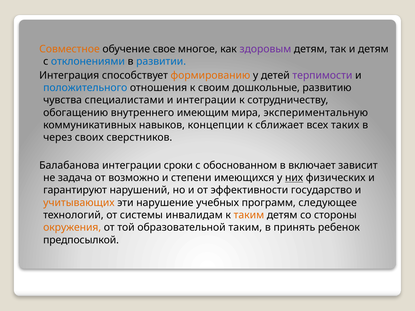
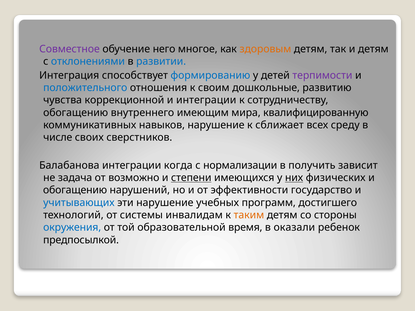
Совместное colour: orange -> purple
свое: свое -> него
здоровым colour: purple -> orange
формированию colour: orange -> blue
специалистами: специалистами -> коррекционной
экспериментальную: экспериментальную -> квалифицированную
навыков концепции: концепции -> нарушение
таких: таких -> среду
через: через -> числе
сроки: сроки -> когда
обоснованном: обоснованном -> нормализации
включает: включает -> получить
степени underline: none -> present
гарантируют at (75, 190): гарантируют -> обогащению
учитывающих colour: orange -> blue
следующее: следующее -> достигшего
окружения colour: orange -> blue
образовательной таким: таким -> время
принять: принять -> оказали
